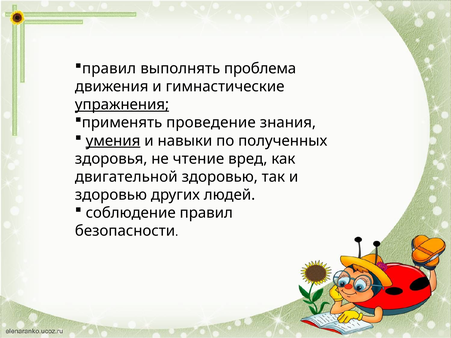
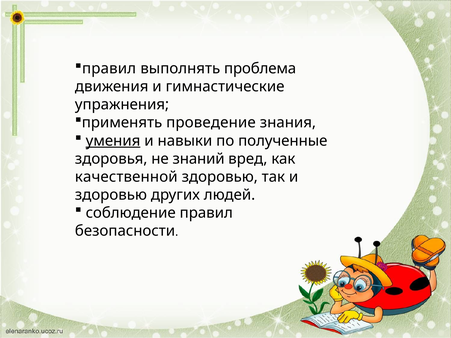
упражнения underline: present -> none
полученных: полученных -> полученные
чтение: чтение -> знаний
двигательной: двигательной -> качественной
